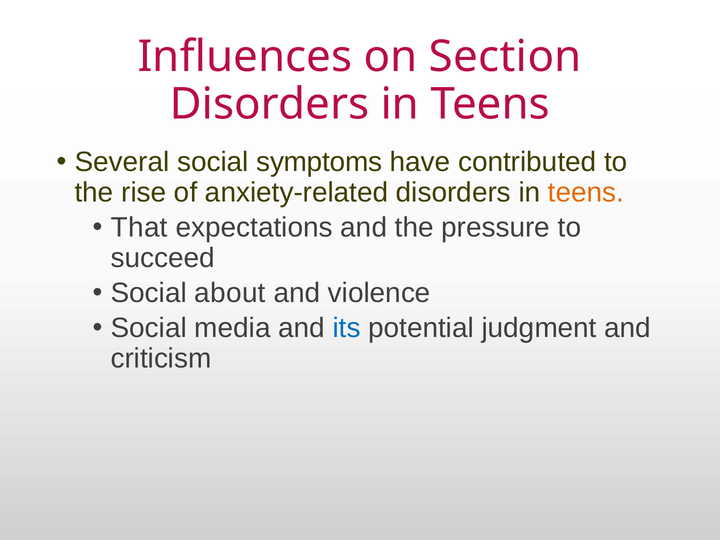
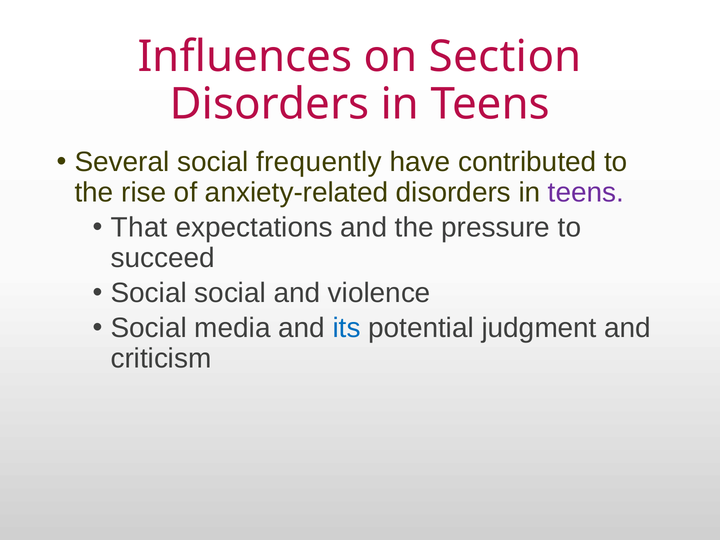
symptoms: symptoms -> frequently
teens at (586, 192) colour: orange -> purple
Social about: about -> social
